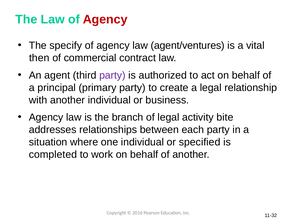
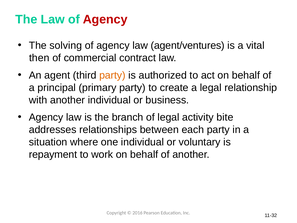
specify: specify -> solving
party at (112, 75) colour: purple -> orange
specified: specified -> voluntary
completed: completed -> repayment
